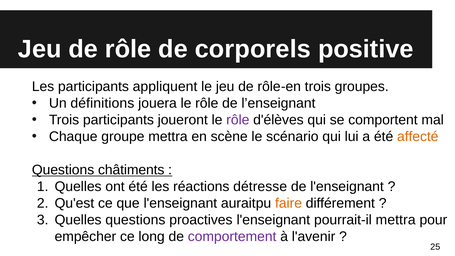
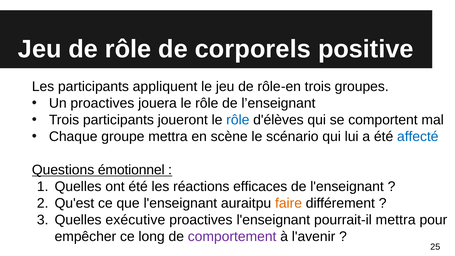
Un définitions: définitions -> proactives
rôle at (238, 120) colour: purple -> blue
affecté colour: orange -> blue
châtiments: châtiments -> émotionnel
détresse: détresse -> efficaces
Quelles questions: questions -> exécutive
